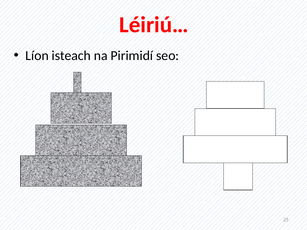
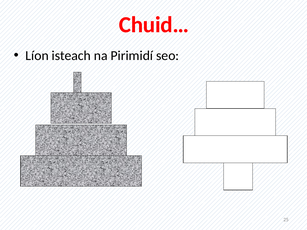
Léiriú…: Léiriú… -> Chuid…
